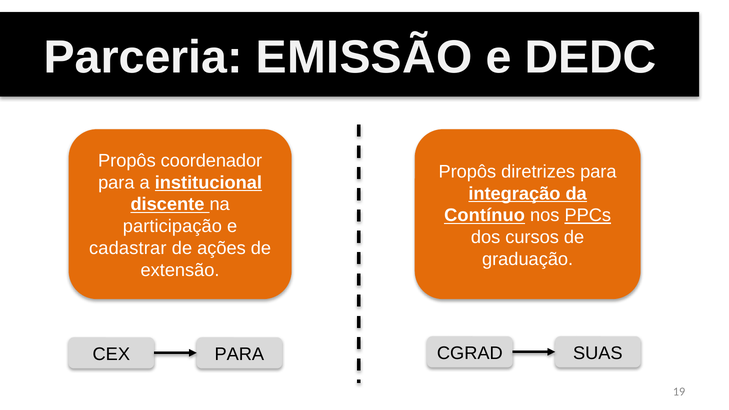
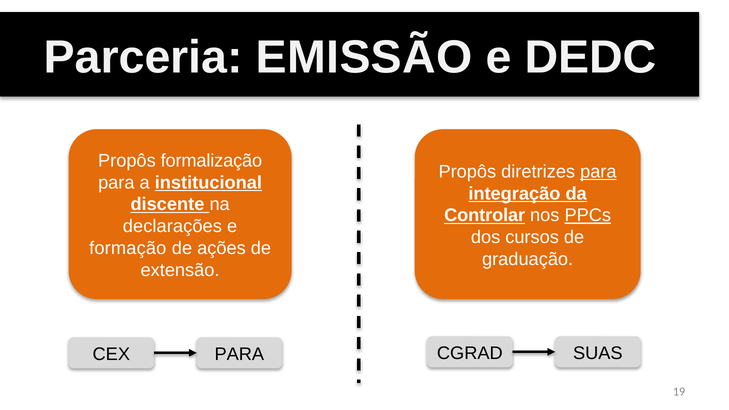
coordenador: coordenador -> formalização
para at (598, 172) underline: none -> present
Contínuo: Contínuo -> Controlar
participação: participação -> declarações
cadastrar: cadastrar -> formação
